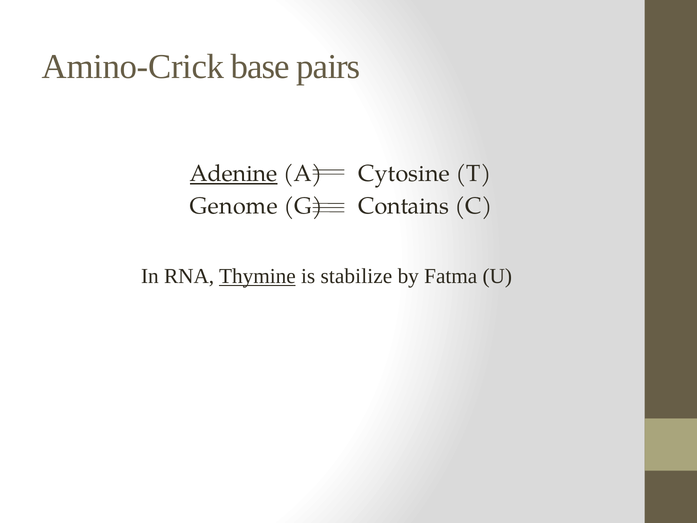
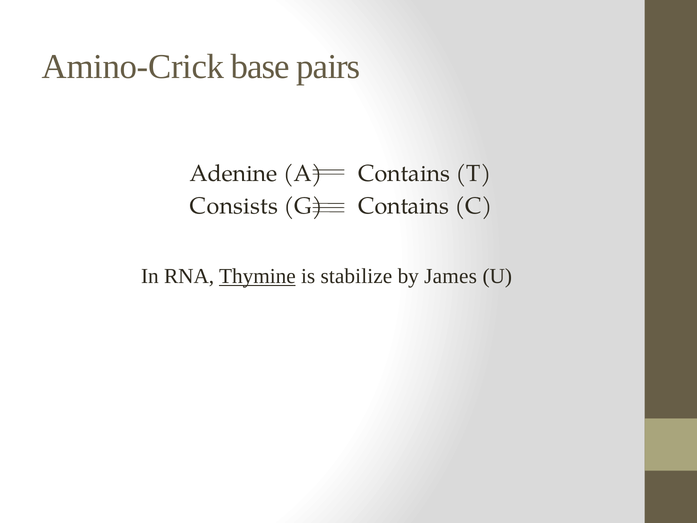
Adenine underline: present -> none
A Cytosine: Cytosine -> Contains
Genome: Genome -> Consists
Fatma: Fatma -> James
